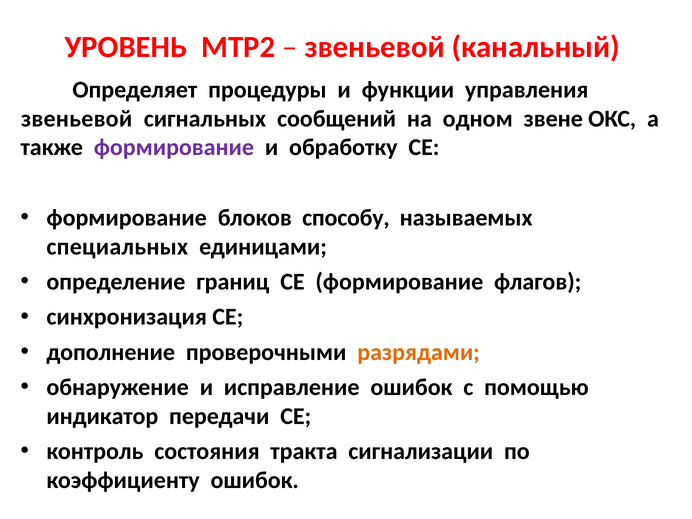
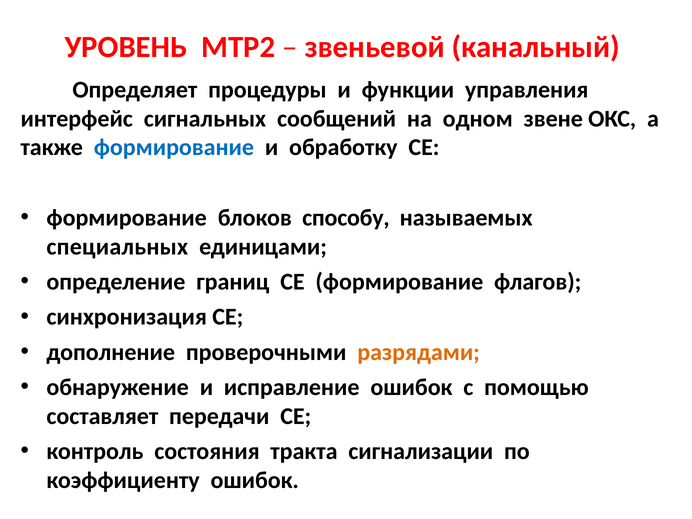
звеньевой at (77, 119): звеньевой -> интерфейс
формирование at (174, 147) colour: purple -> blue
индикатор: индикатор -> составляет
